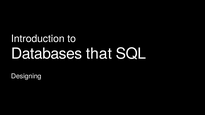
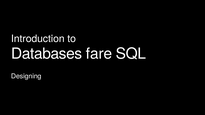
that: that -> fare
